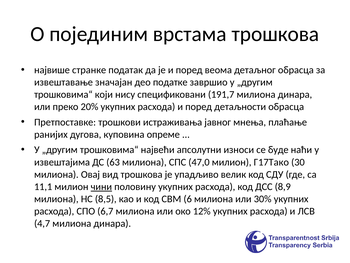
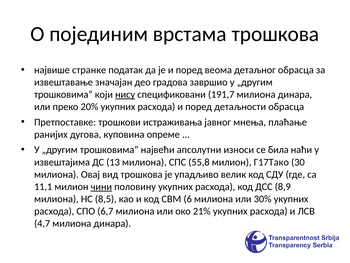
податке: податке -> градова
нису underline: none -> present
буде: буде -> била
63: 63 -> 13
47,0: 47,0 -> 55,8
12%: 12% -> 21%
